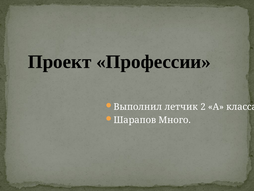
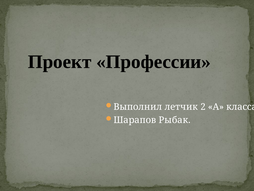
Много: Много -> Рыбак
